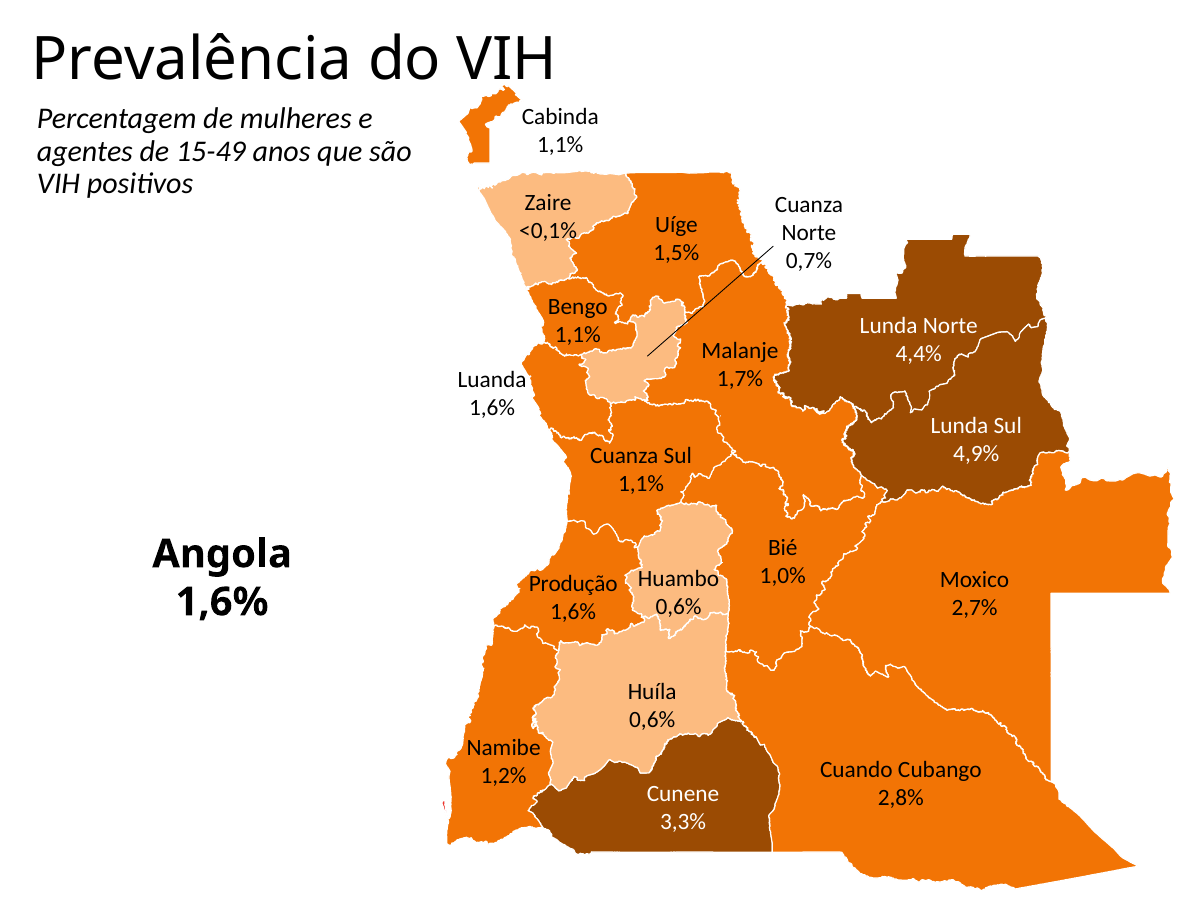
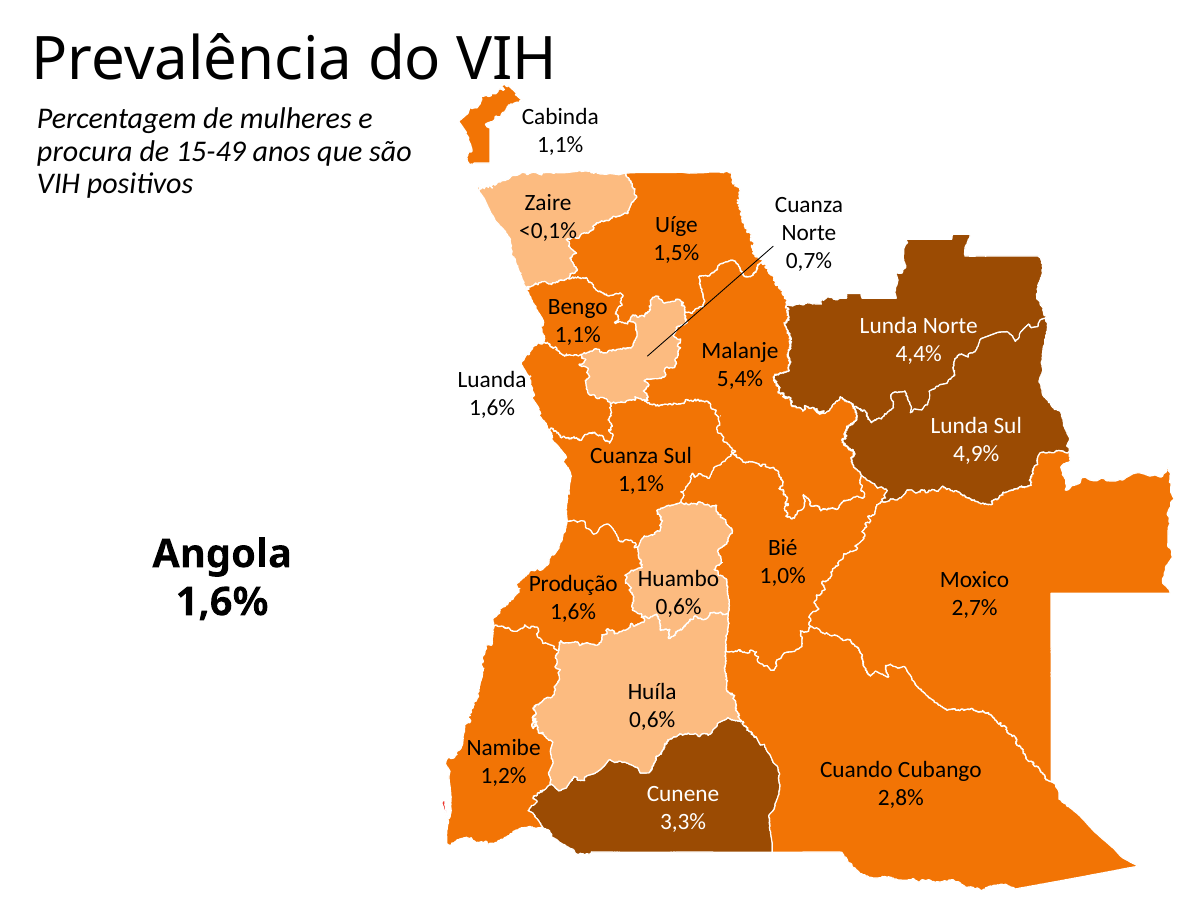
agentes: agentes -> procura
1,7%: 1,7% -> 5,4%
